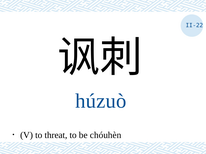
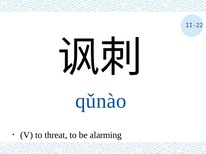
húzuò: húzuò -> qǔnào
chóuhèn: chóuhèn -> alarming
